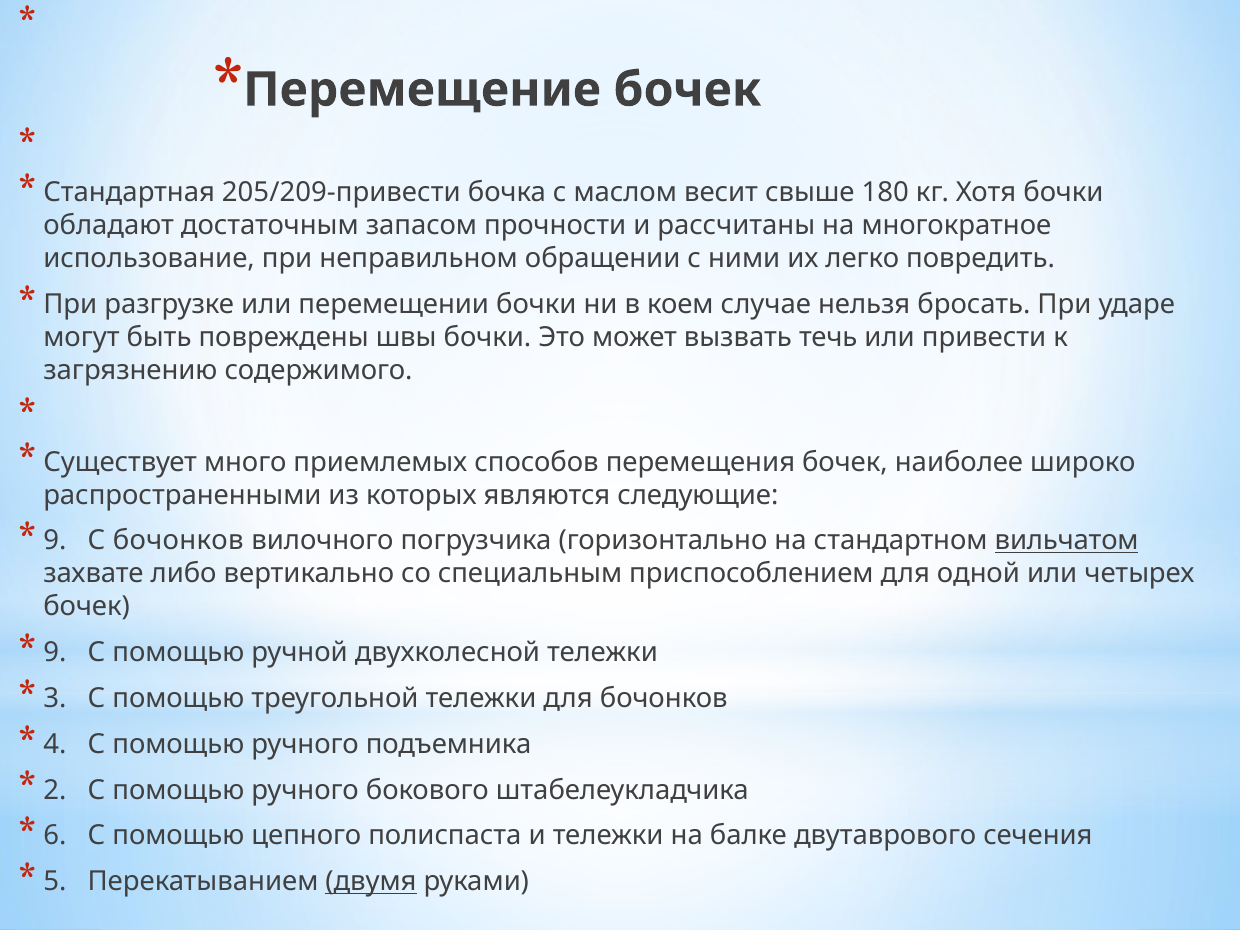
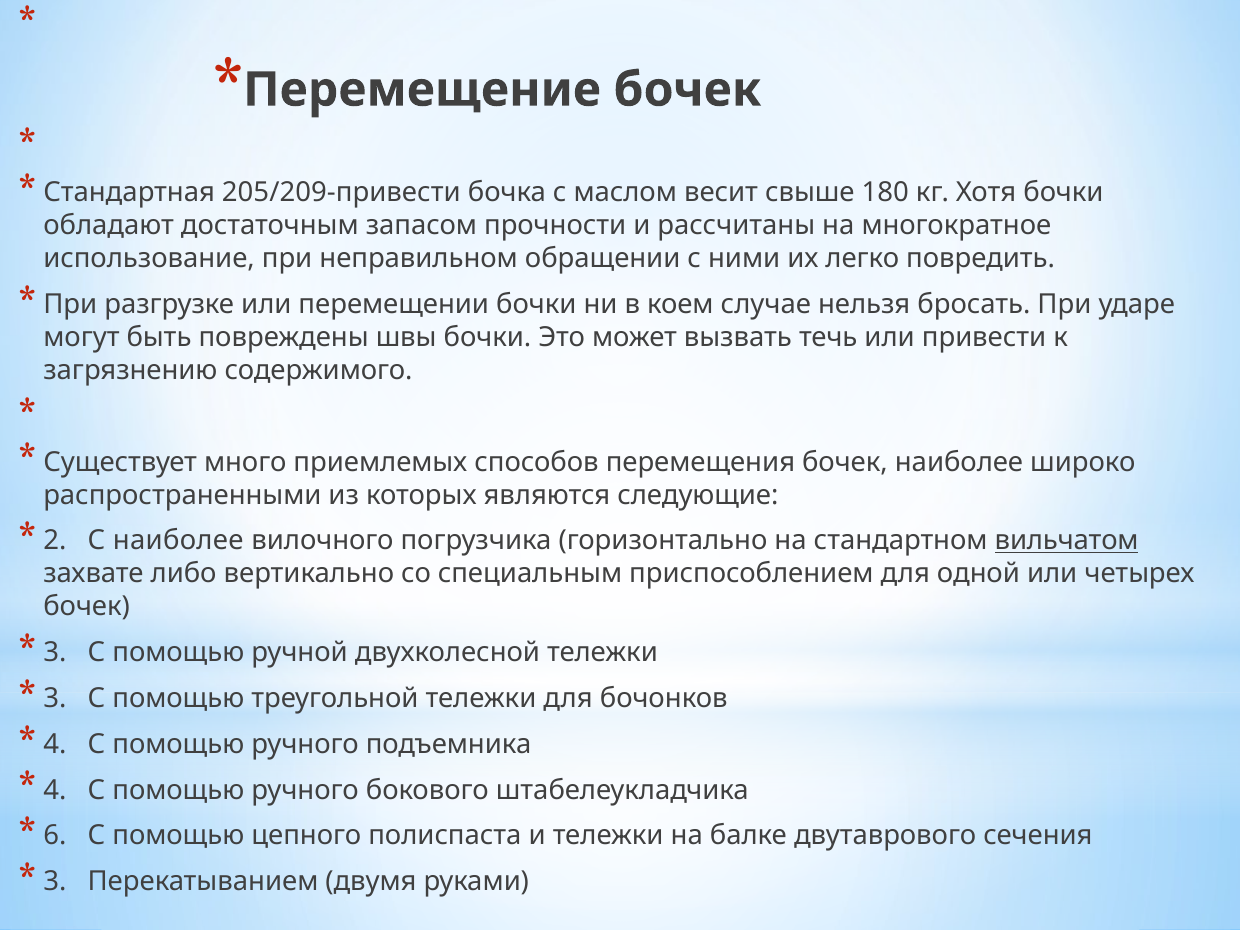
9 at (55, 541): 9 -> 2
С бочонков: бочонков -> наиболее
9 at (55, 653): 9 -> 3
2 at (55, 790): 2 -> 4
5 at (55, 882): 5 -> 3
двумя underline: present -> none
